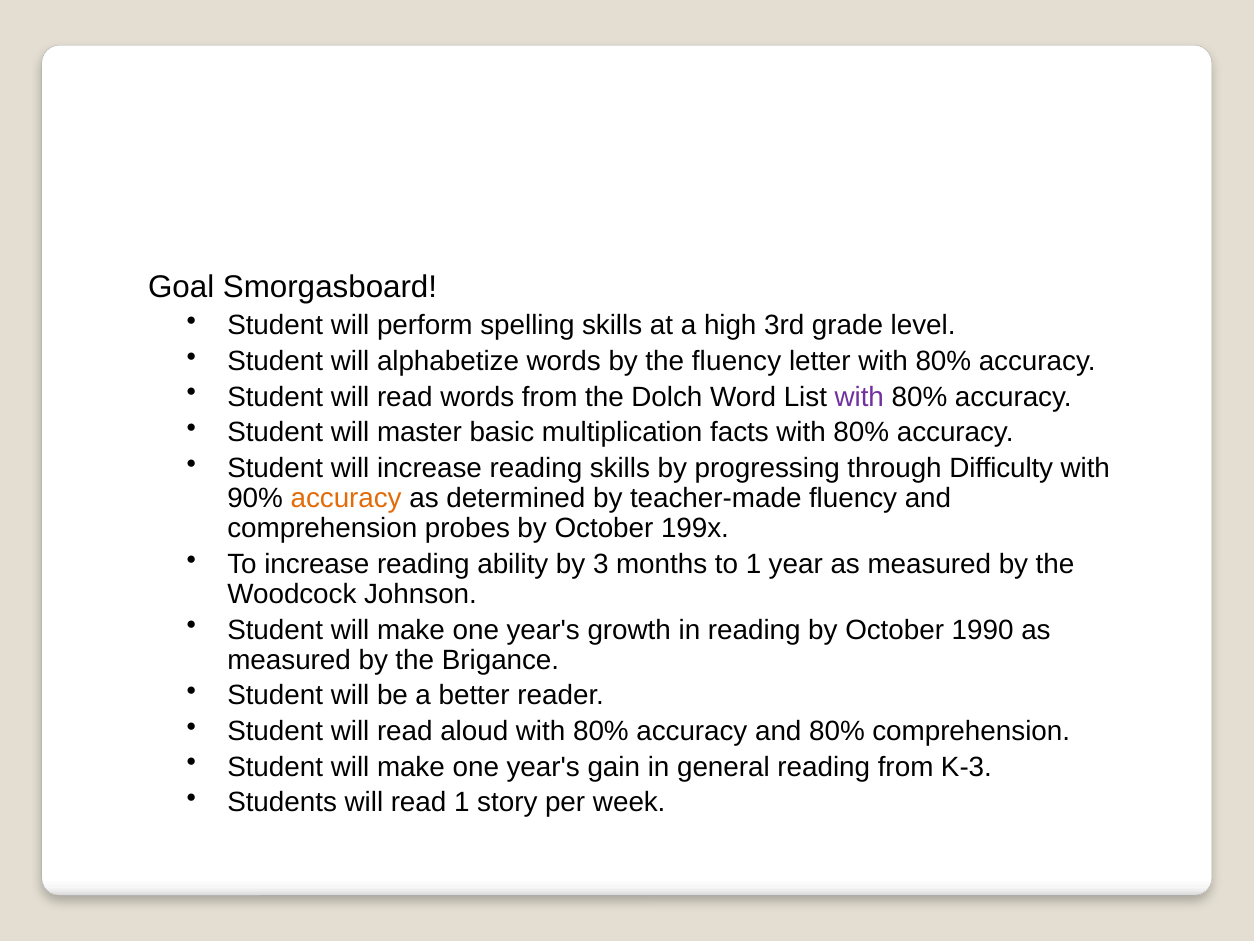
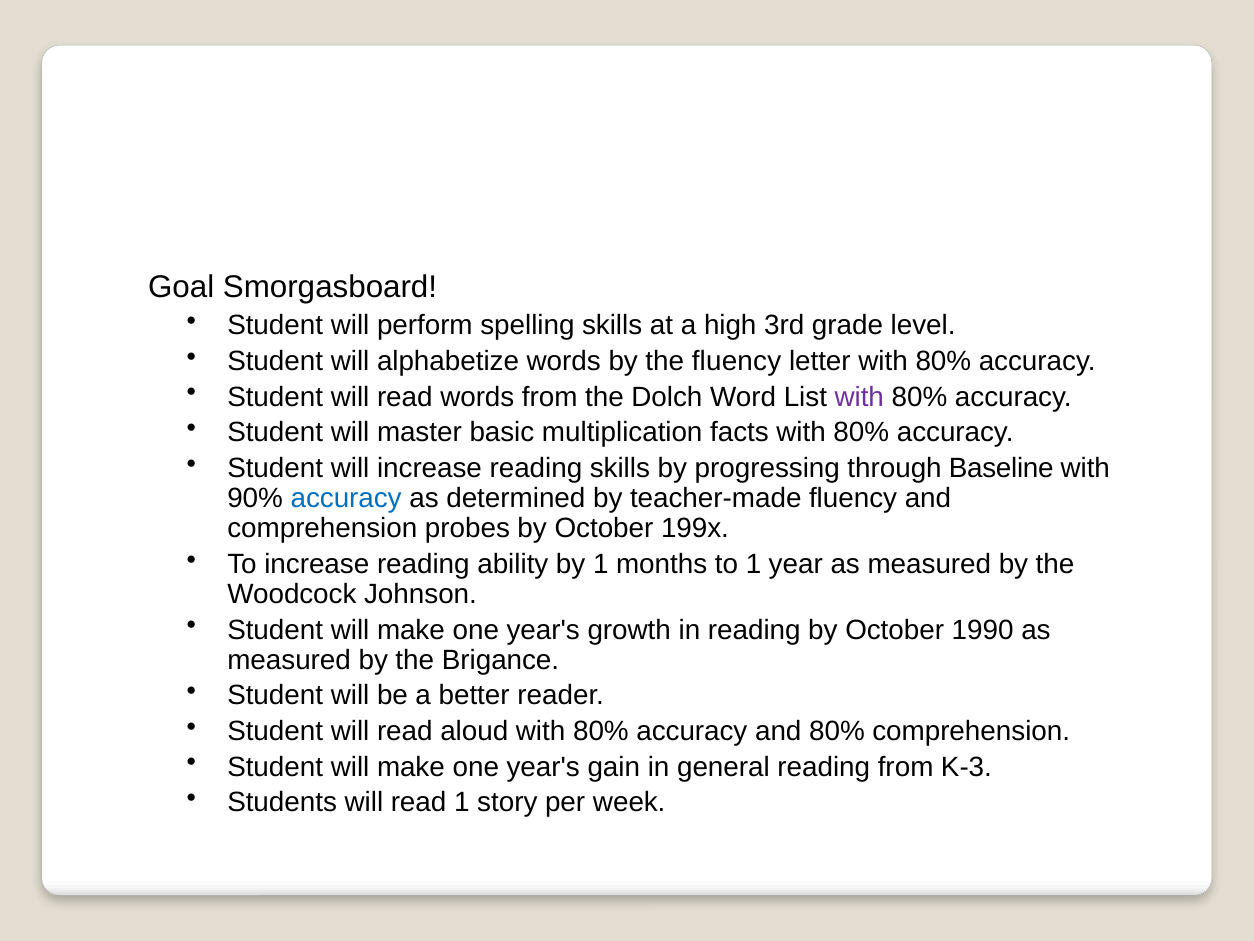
Difficulty: Difficulty -> Baseline
accuracy at (346, 498) colour: orange -> blue
by 3: 3 -> 1
